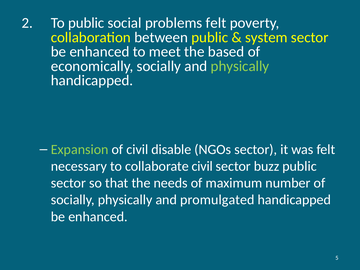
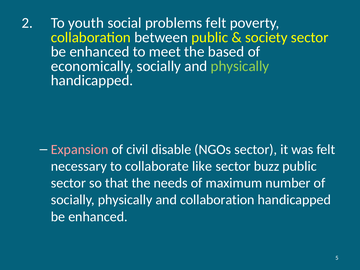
To public: public -> youth
system: system -> society
Expansion colour: light green -> pink
collaborate civil: civil -> like
and promulgated: promulgated -> collaboration
